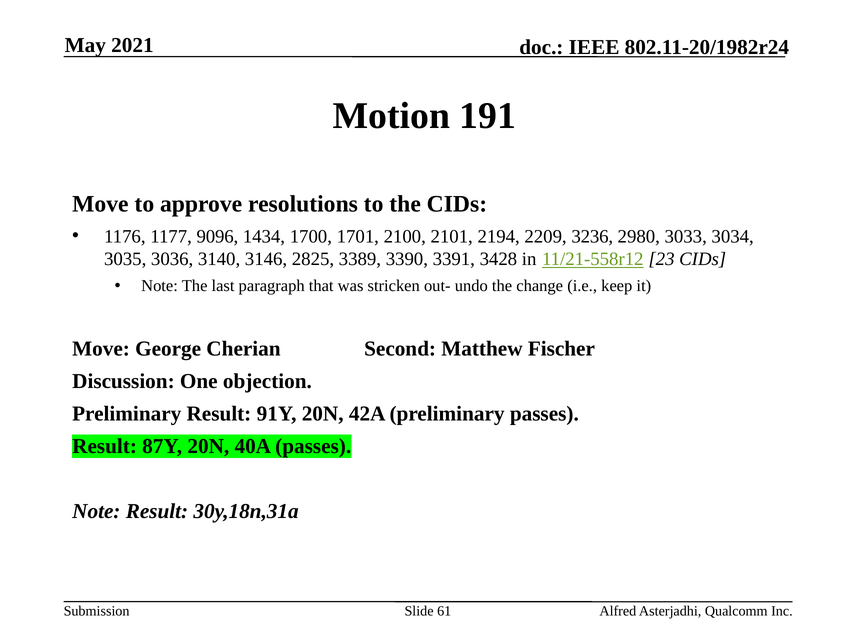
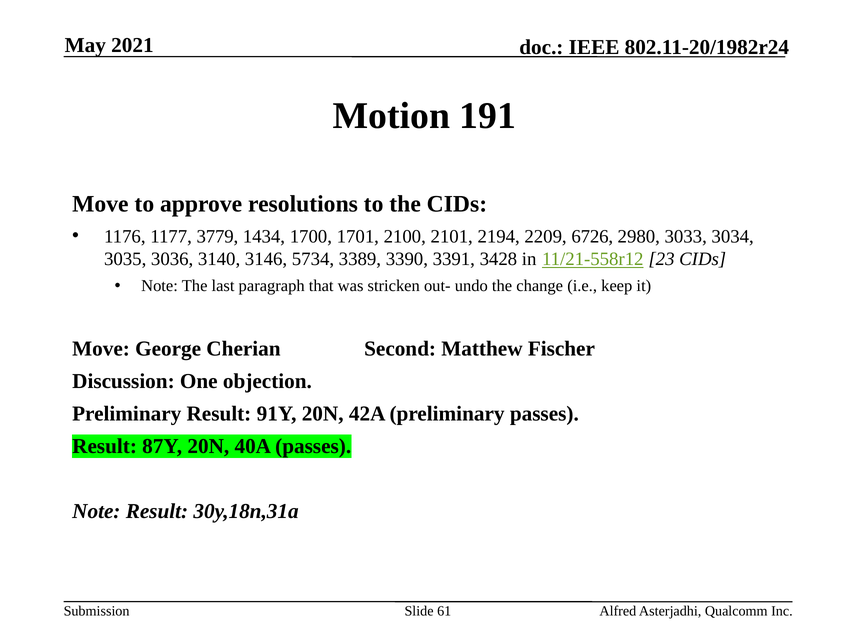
9096: 9096 -> 3779
3236: 3236 -> 6726
2825: 2825 -> 5734
